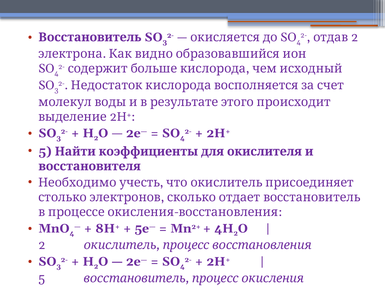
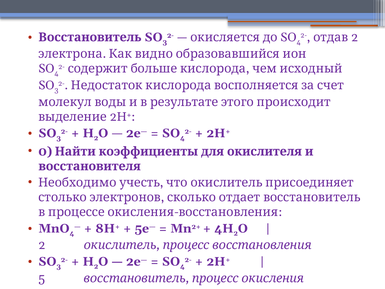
5 at (45, 151): 5 -> 0
